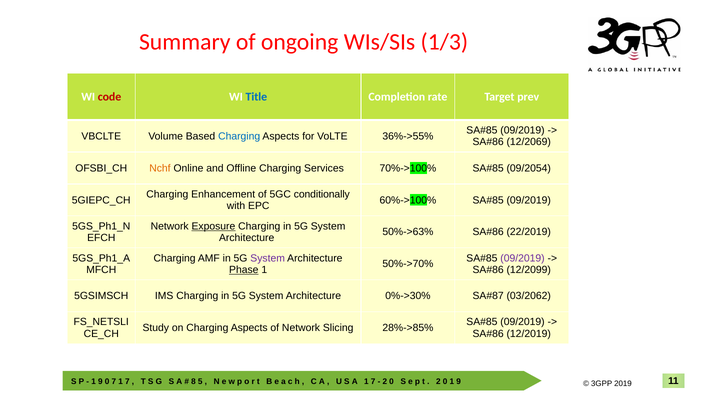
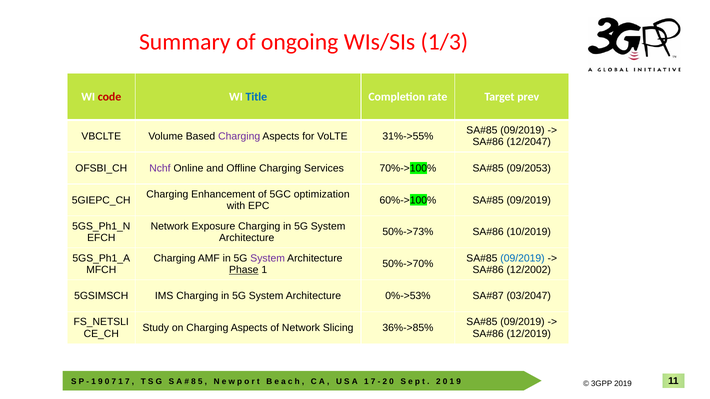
Charging at (239, 136) colour: blue -> purple
36%->55%: 36%->55% -> 31%->55%
12/2069: 12/2069 -> 12/2047
Nchf colour: orange -> purple
09/2054: 09/2054 -> 09/2053
conditionally: conditionally -> optimization
Exposure underline: present -> none
50%->63%: 50%->63% -> 50%->73%
22/2019: 22/2019 -> 10/2019
09/2019 at (522, 258) colour: purple -> blue
12/2099: 12/2099 -> 12/2002
0%->30%: 0%->30% -> 0%->53%
03/2062: 03/2062 -> 03/2047
28%->85%: 28%->85% -> 36%->85%
